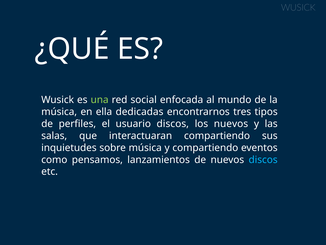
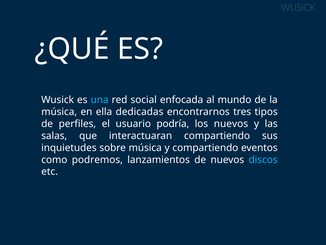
una colour: light green -> light blue
usuario discos: discos -> podría
pensamos: pensamos -> podremos
